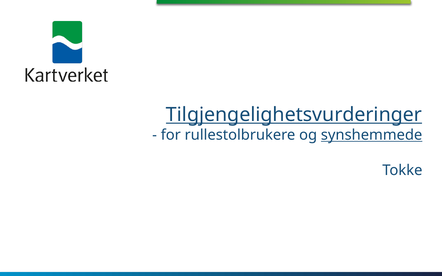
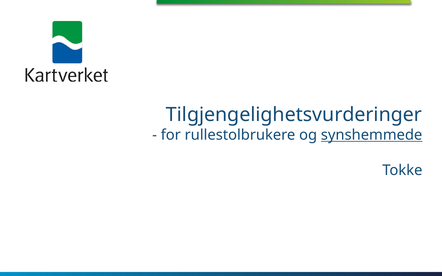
Tilgjengelighetsvurderinger underline: present -> none
